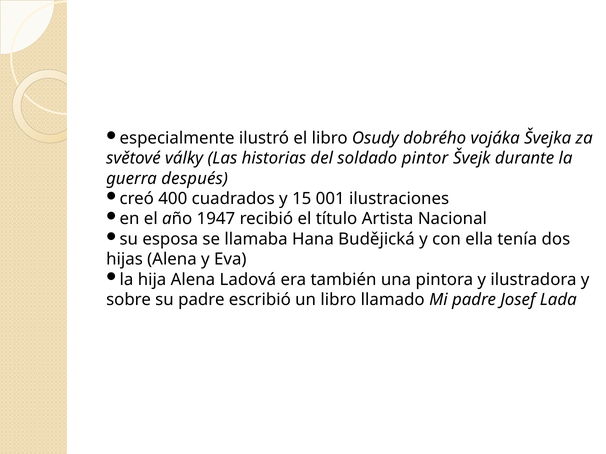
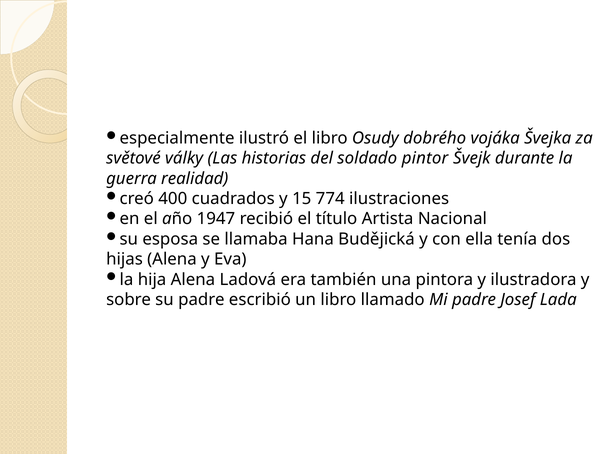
después: después -> realidad
001: 001 -> 774
